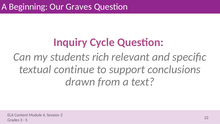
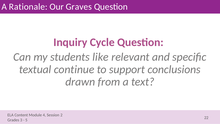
Beginning: Beginning -> Rationale
rich: rich -> like
